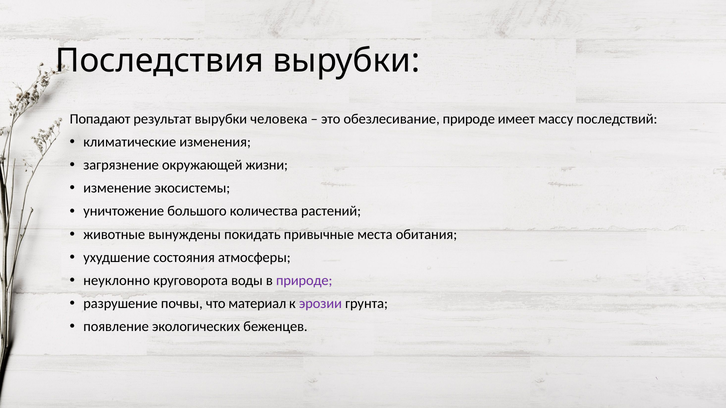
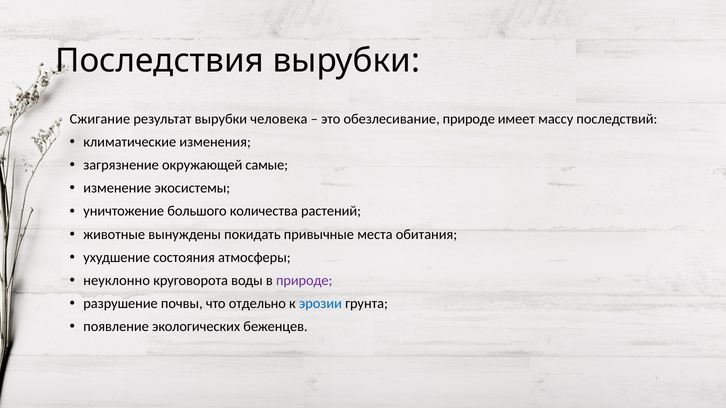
Попадают: Попадают -> Сжигание
жизни: жизни -> самые
материал: материал -> отдельно
эрозии colour: purple -> blue
